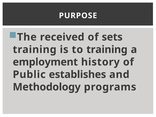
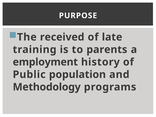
sets: sets -> late
to training: training -> parents
establishes: establishes -> population
